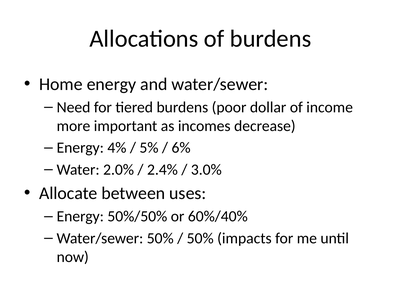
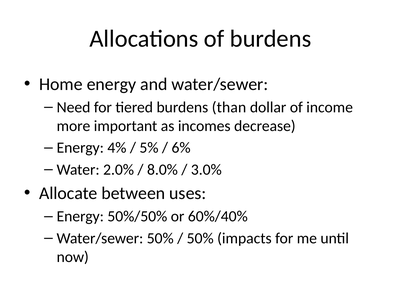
poor: poor -> than
2.4%: 2.4% -> 8.0%
